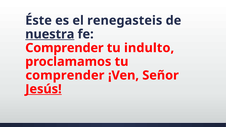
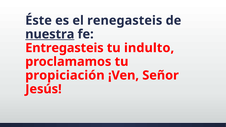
Comprender at (64, 48): Comprender -> Entregasteis
comprender at (65, 75): comprender -> propiciación
Jesús underline: present -> none
